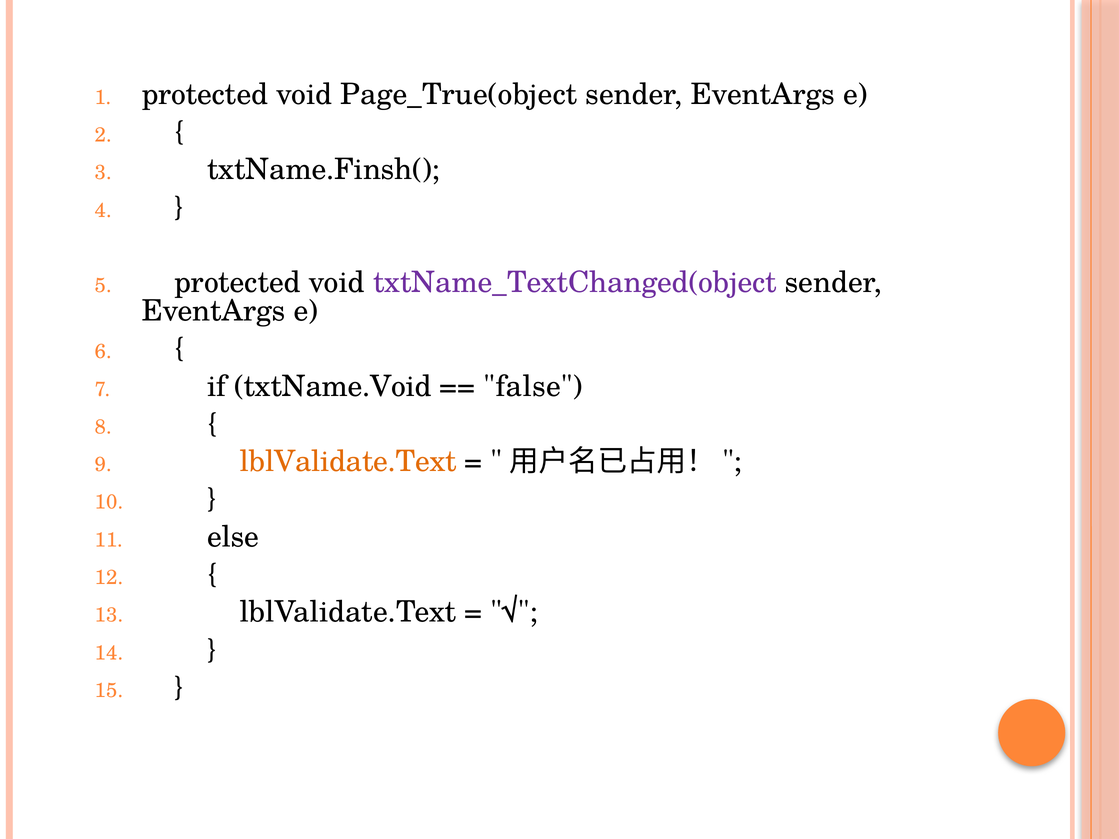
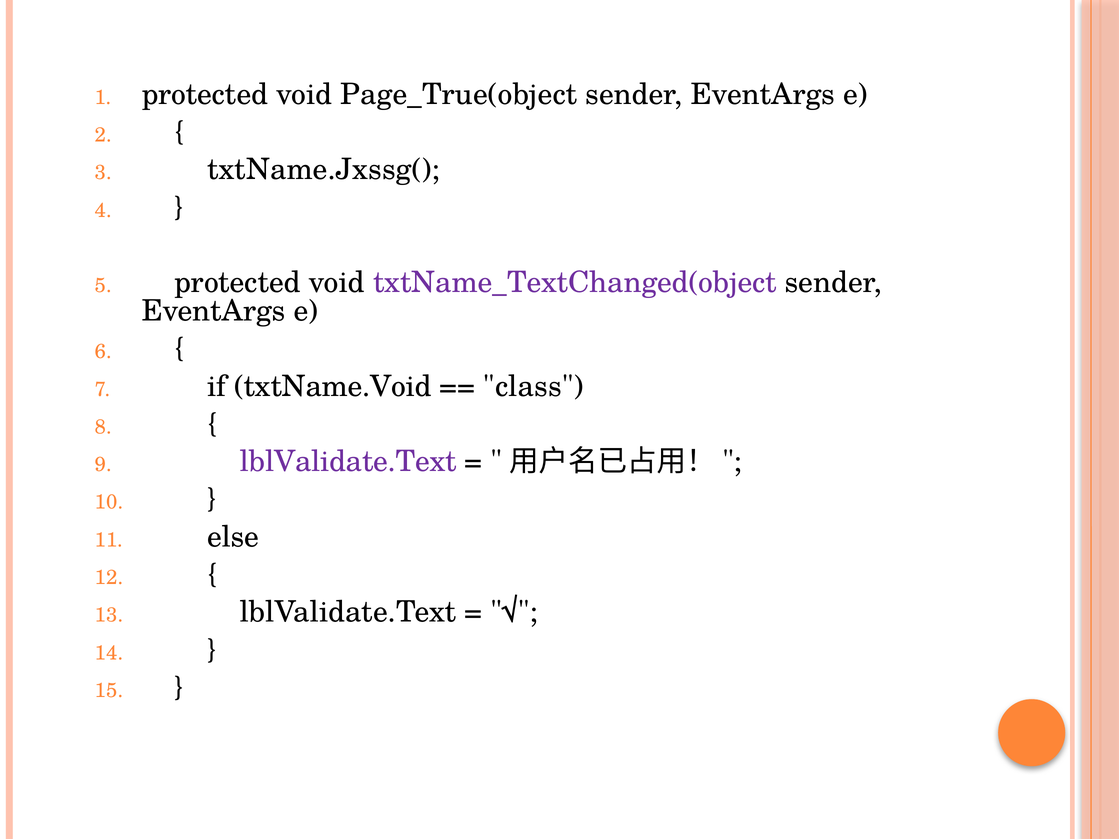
txtName.Finsh(: txtName.Finsh( -> txtName.Jxssg(
false: false -> class
lblValidate.Text at (348, 462) colour: orange -> purple
